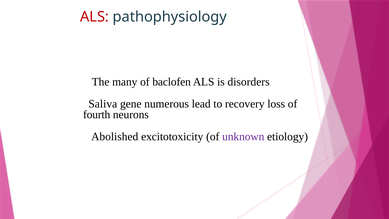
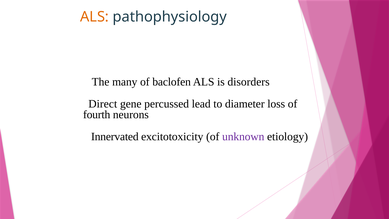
ALS at (94, 17) colour: red -> orange
Saliva: Saliva -> Direct
numerous: numerous -> percussed
recovery: recovery -> diameter
Abolished: Abolished -> Innervated
